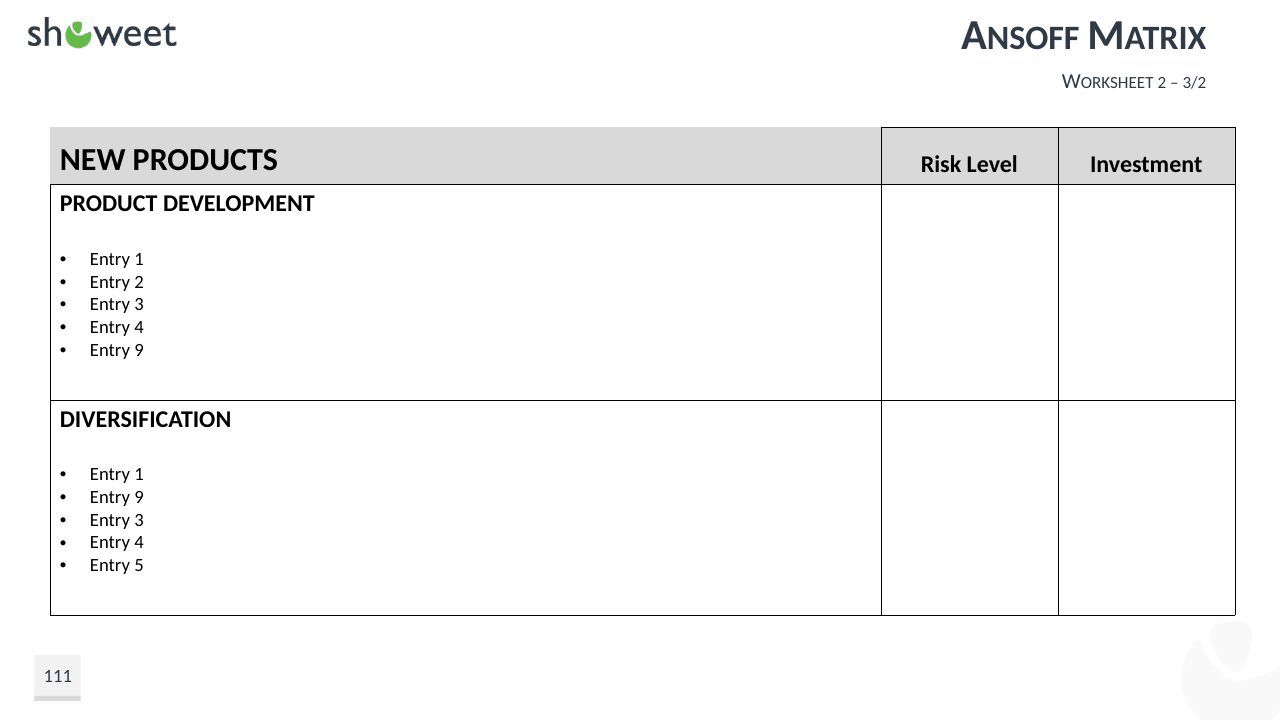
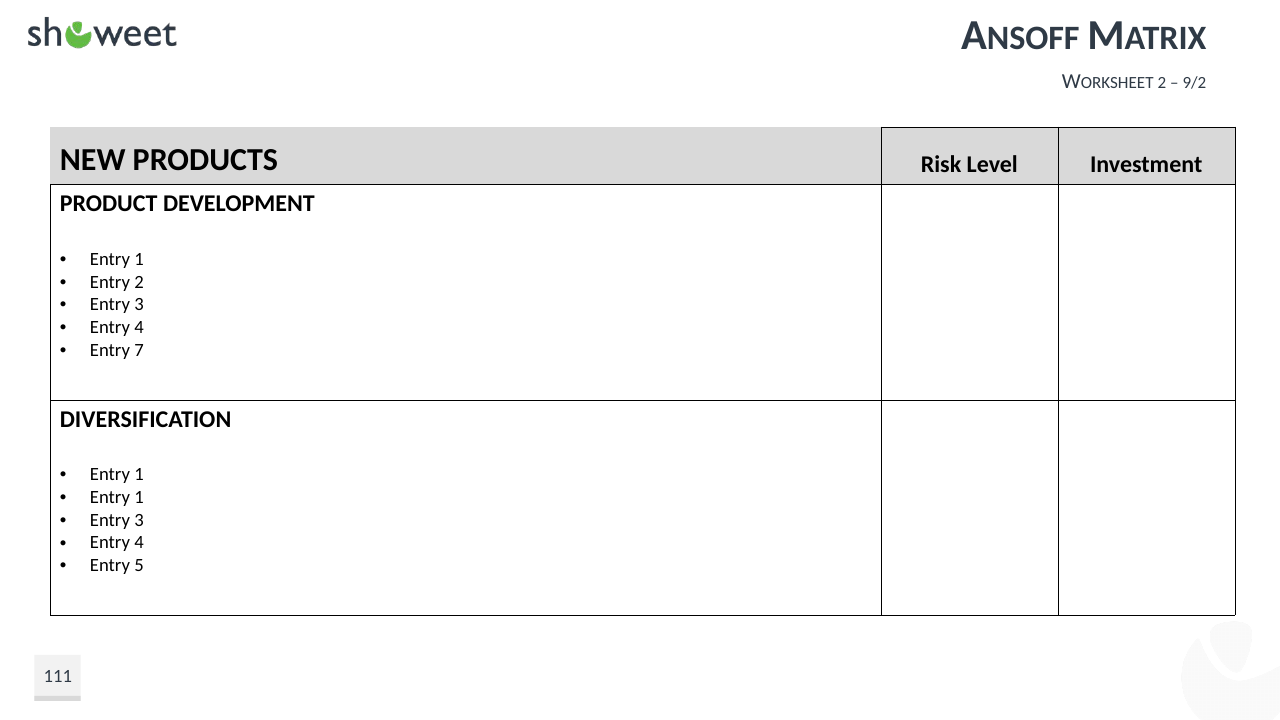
3/2: 3/2 -> 9/2
9 at (139, 350): 9 -> 7
9 at (139, 497): 9 -> 1
